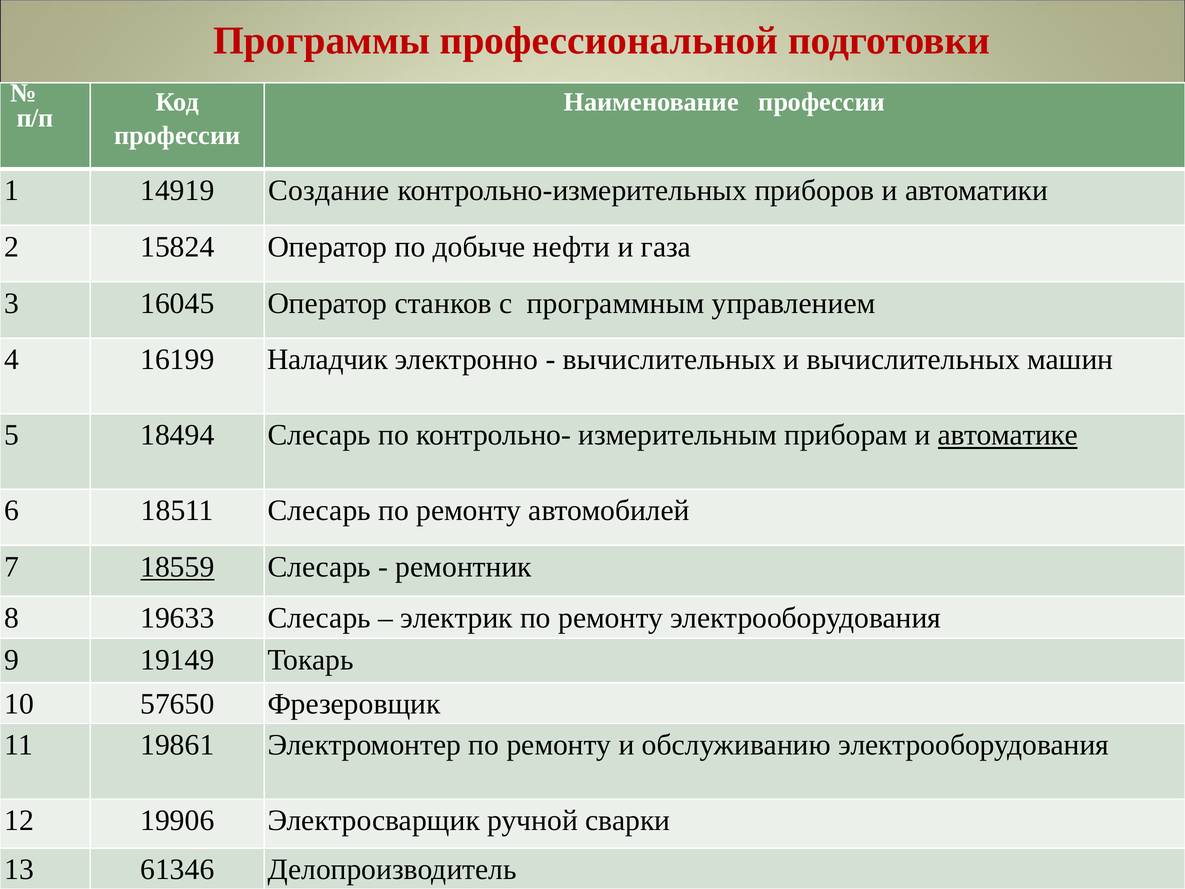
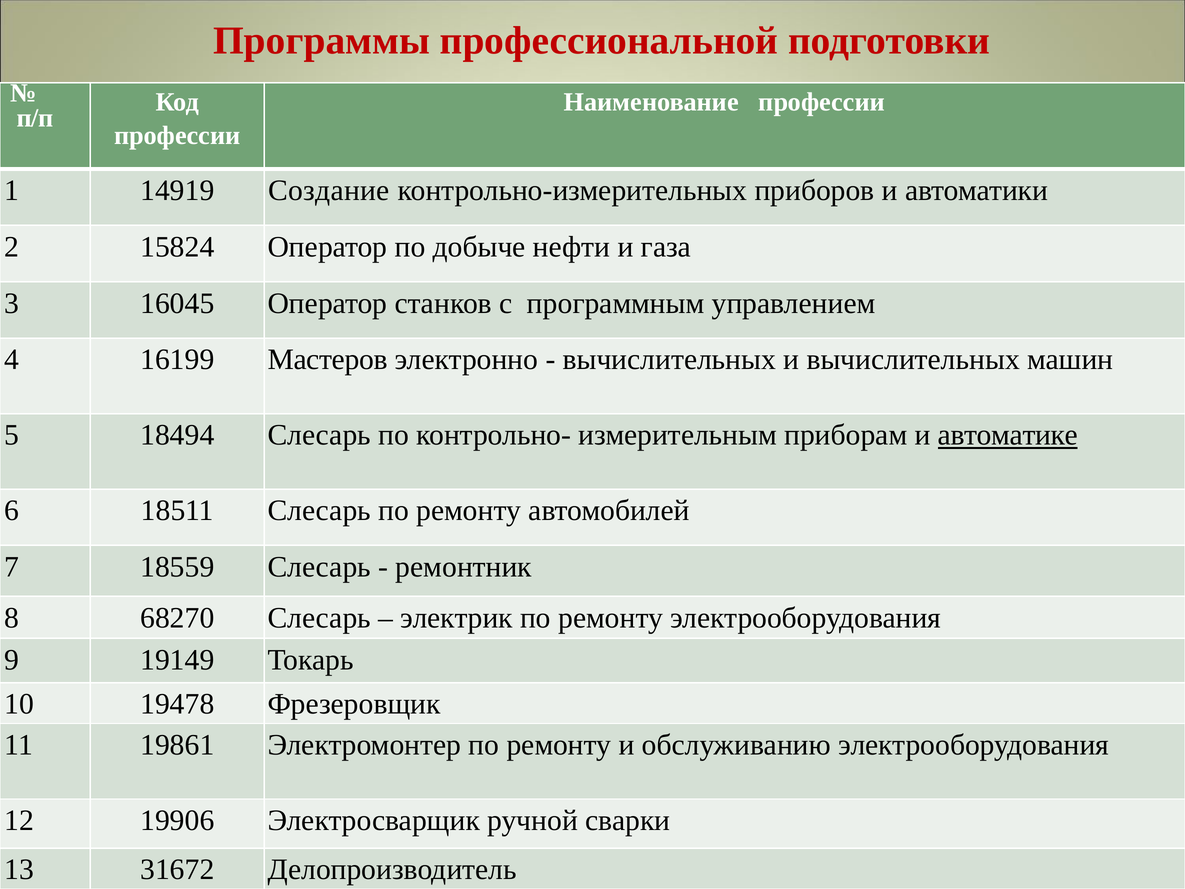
Наладчик: Наладчик -> Мастеров
18559 underline: present -> none
19633: 19633 -> 68270
57650: 57650 -> 19478
61346: 61346 -> 31672
